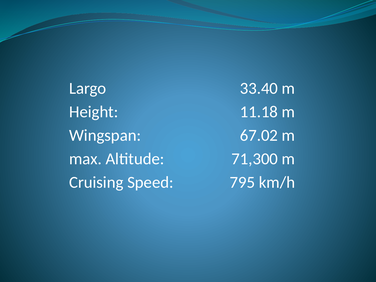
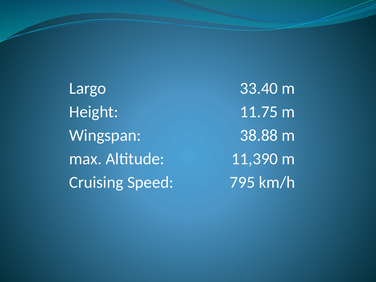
11.18: 11.18 -> 11.75
67.02: 67.02 -> 38.88
71,300: 71,300 -> 11,390
